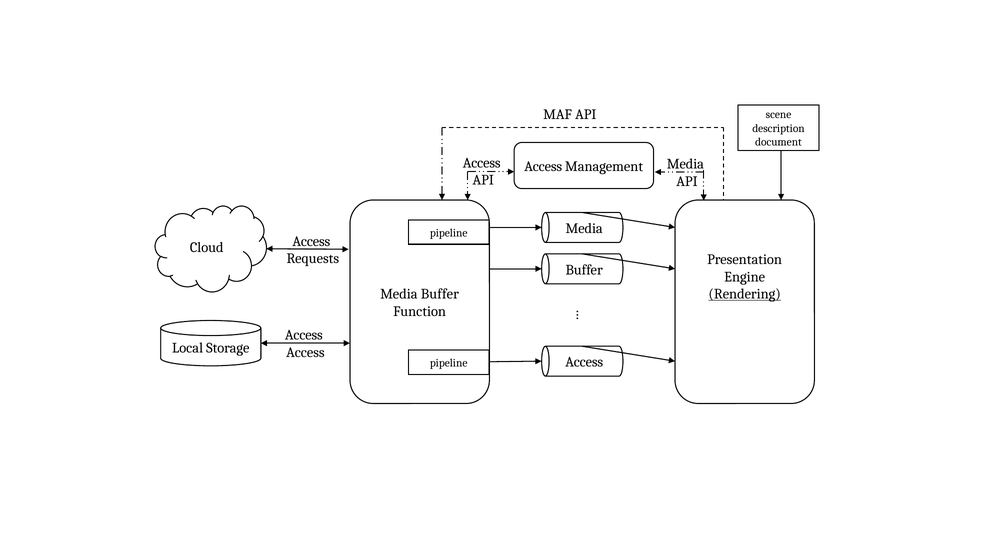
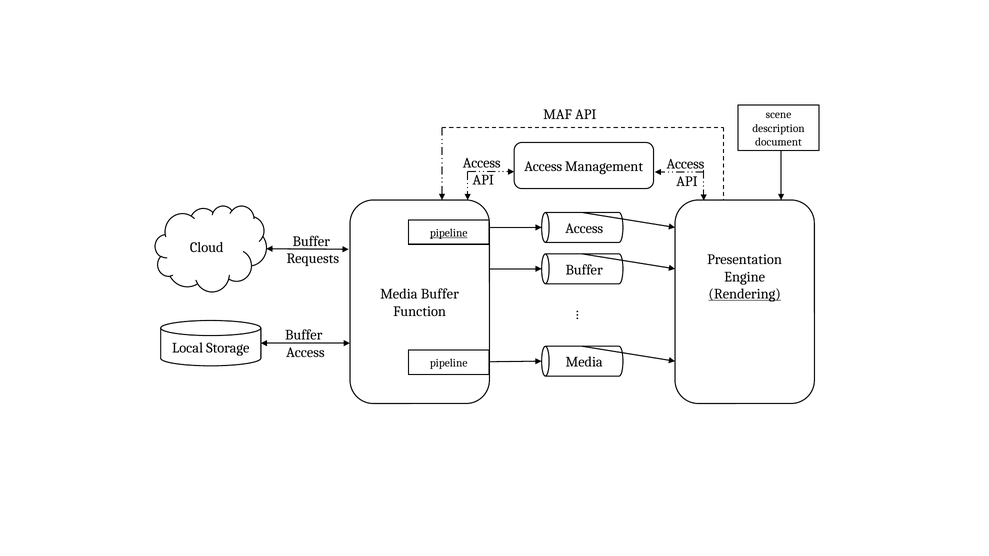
Media at (685, 164): Media -> Access
Media at (584, 229): Media -> Access
pipeline at (449, 233) underline: none -> present
Access at (311, 241): Access -> Buffer
Access at (304, 335): Access -> Buffer
Access at (584, 362): Access -> Media
